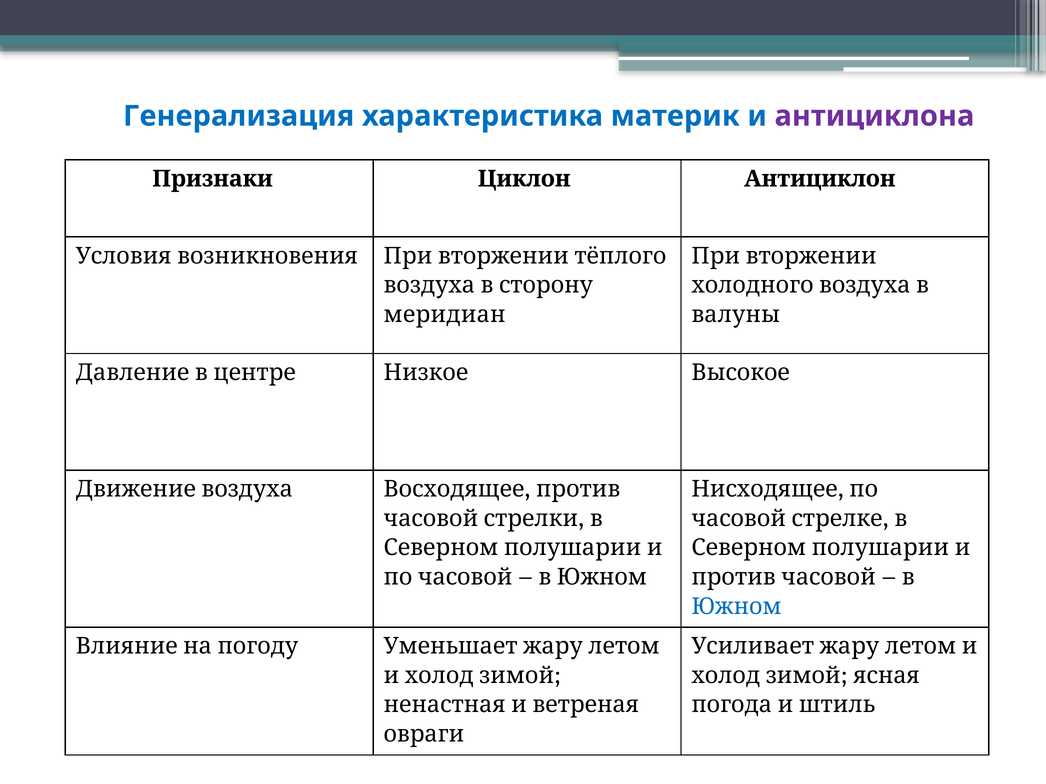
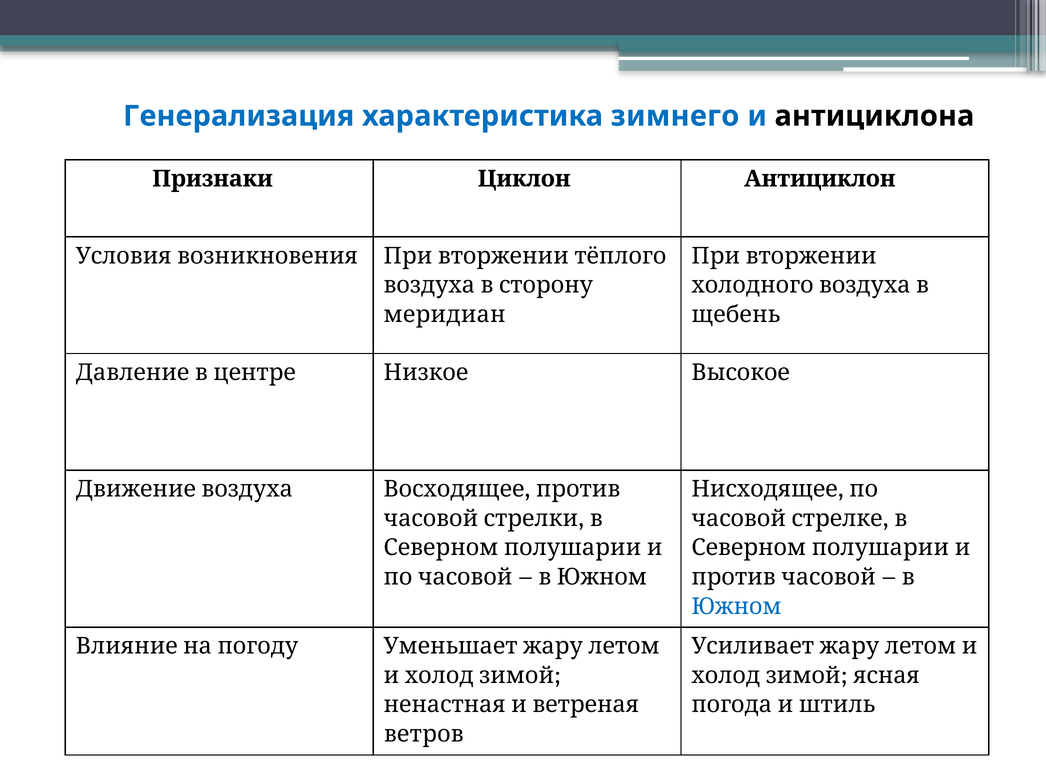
материк: материк -> зимнего
антициклона colour: purple -> black
валуны: валуны -> щебень
овраги: овраги -> ветров
